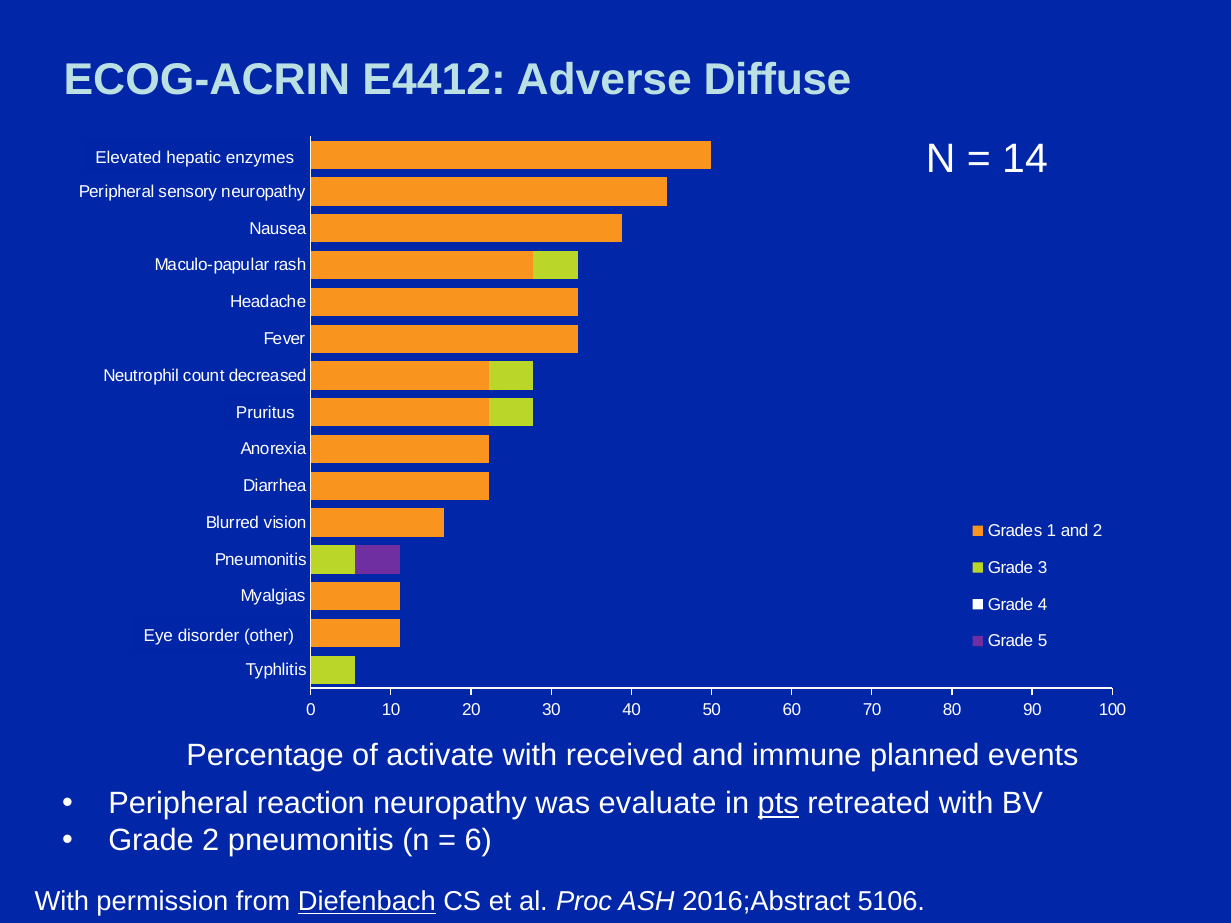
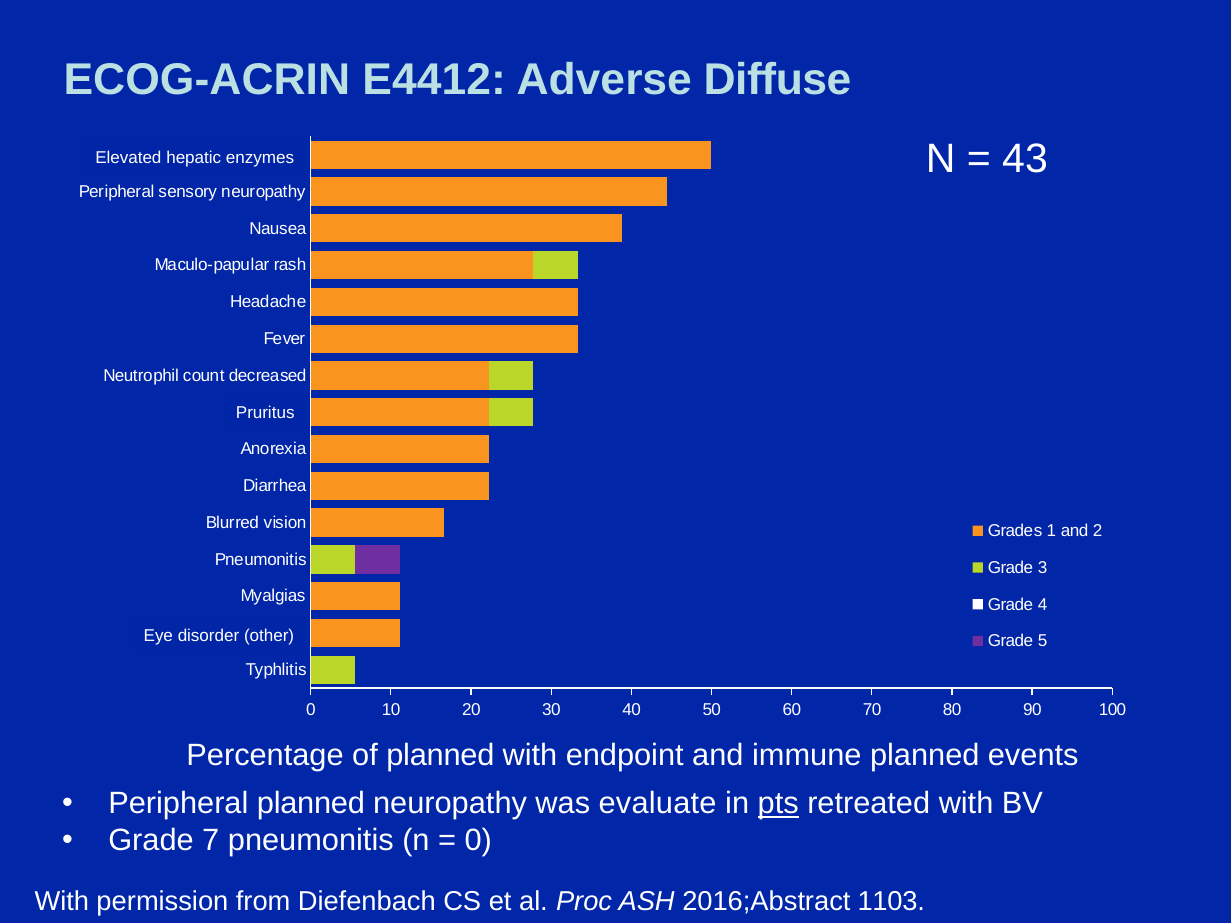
14: 14 -> 43
of activate: activate -> planned
received: received -> endpoint
Peripheral reaction: reaction -> planned
Grade 2: 2 -> 7
6 at (478, 841): 6 -> 0
Diefenbach underline: present -> none
5106: 5106 -> 1103
